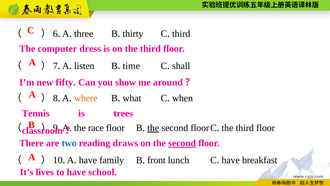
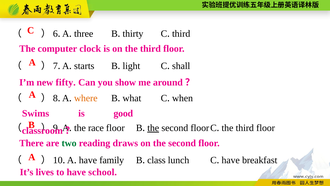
dress: dress -> clock
listen: listen -> starts
time: time -> light
Tennis: Tennis -> Swims
trees: trees -> good
two colour: blue -> green
second at (182, 143) underline: present -> none
front: front -> class
